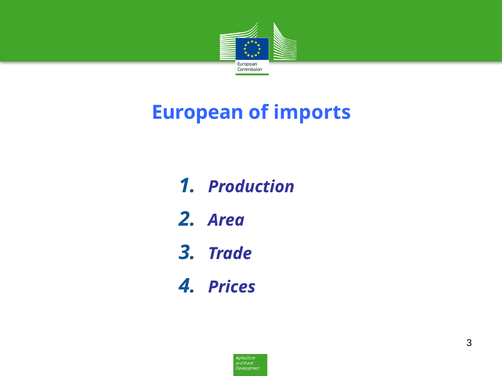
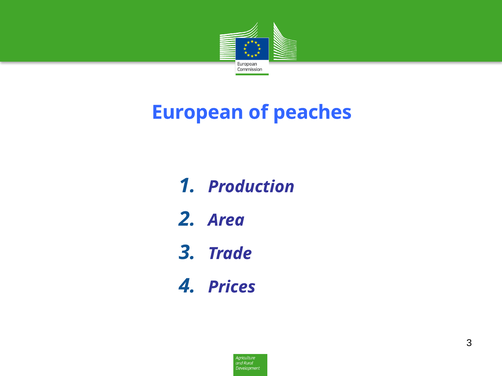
imports: imports -> peaches
